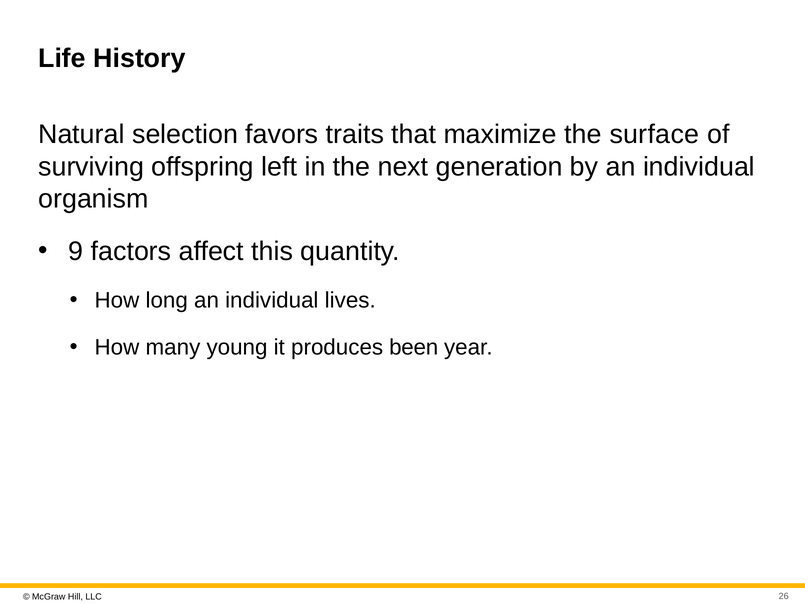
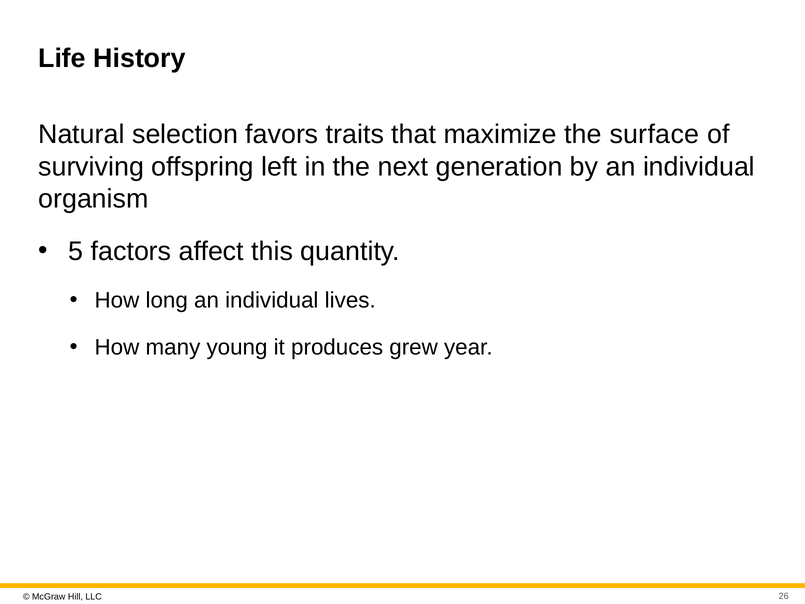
9: 9 -> 5
been: been -> grew
